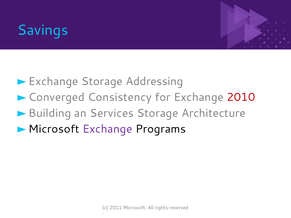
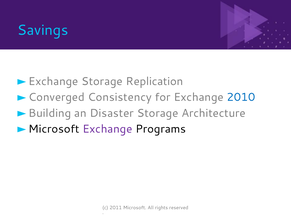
Addressing: Addressing -> Replication
2010 colour: red -> blue
Services: Services -> Disaster
